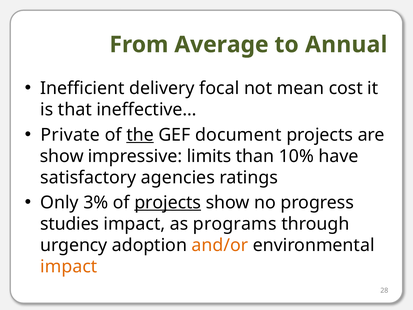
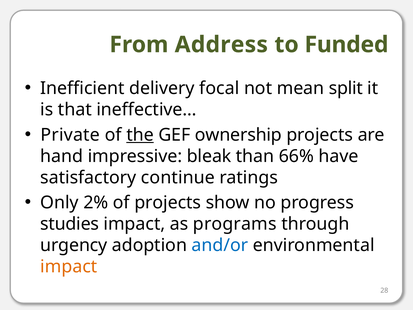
Average: Average -> Address
Annual: Annual -> Funded
cost: cost -> split
document: document -> ownership
show at (62, 156): show -> hand
limits: limits -> bleak
10%: 10% -> 66%
agencies: agencies -> continue
3%: 3% -> 2%
projects at (168, 202) underline: present -> none
and/or colour: orange -> blue
